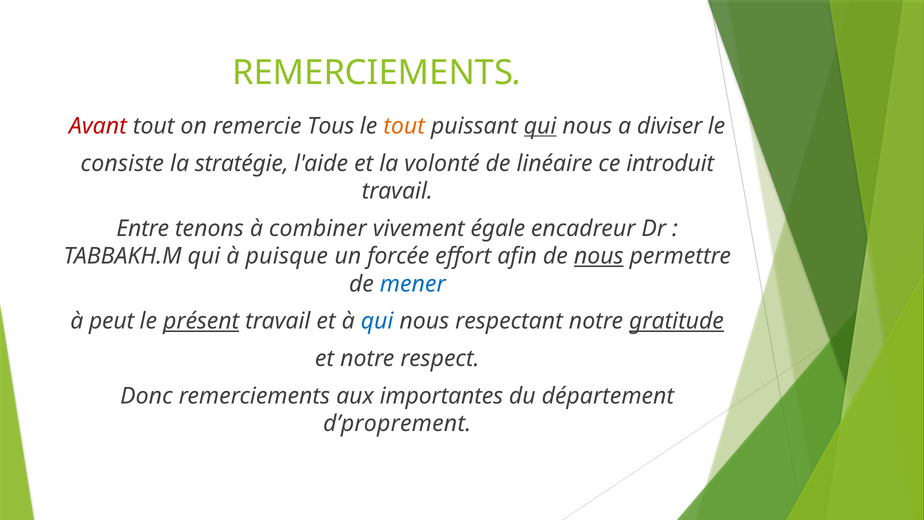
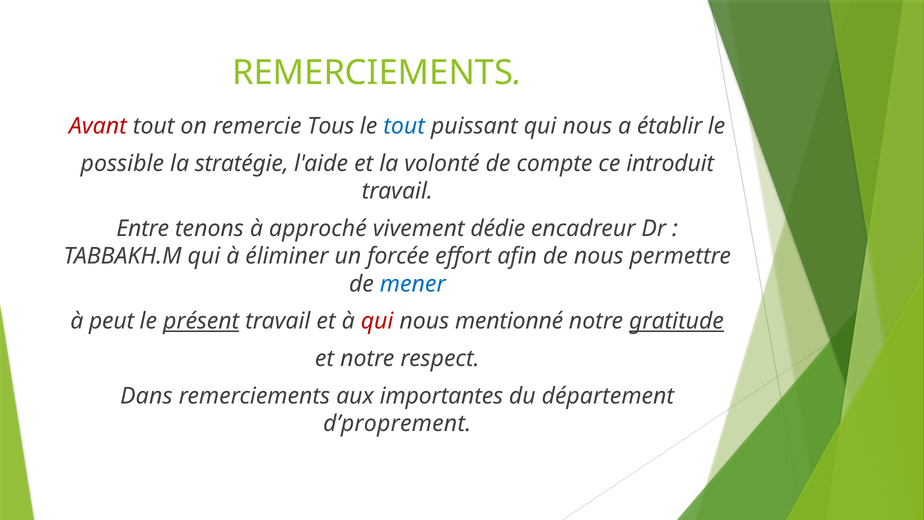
tout at (404, 126) colour: orange -> blue
qui at (540, 126) underline: present -> none
diviser: diviser -> établir
consiste: consiste -> possible
linéaire: linéaire -> compte
combiner: combiner -> approché
égale: égale -> dédie
puisque: puisque -> éliminer
nous at (599, 256) underline: present -> none
qui at (377, 321) colour: blue -> red
respectant: respectant -> mentionné
Donc: Donc -> Dans
